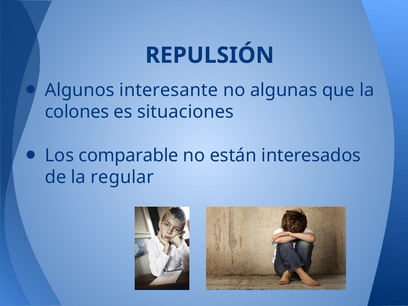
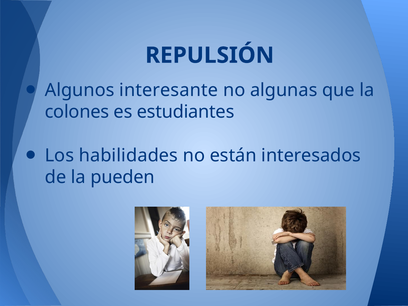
situaciones: situaciones -> estudiantes
comparable: comparable -> habilidades
regular: regular -> pueden
